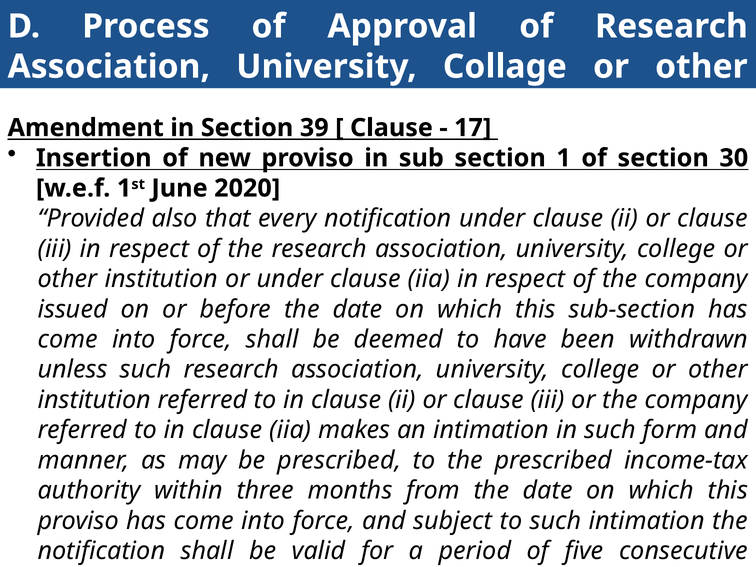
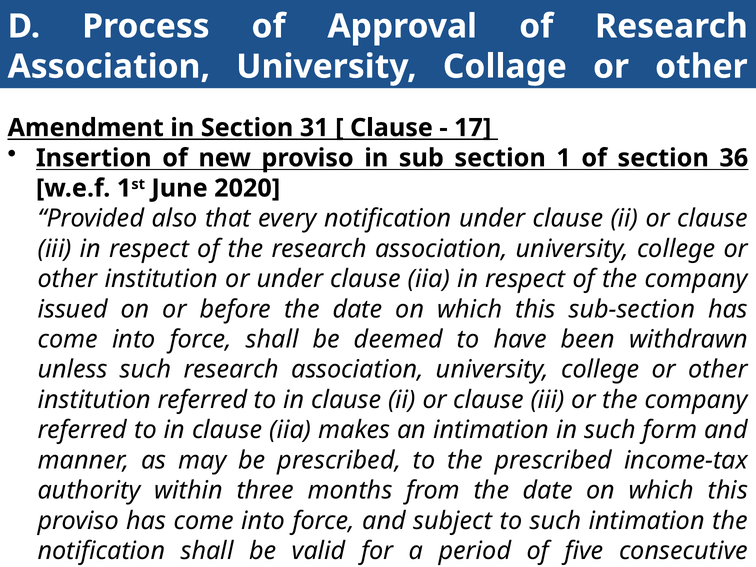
39: 39 -> 31
30: 30 -> 36
